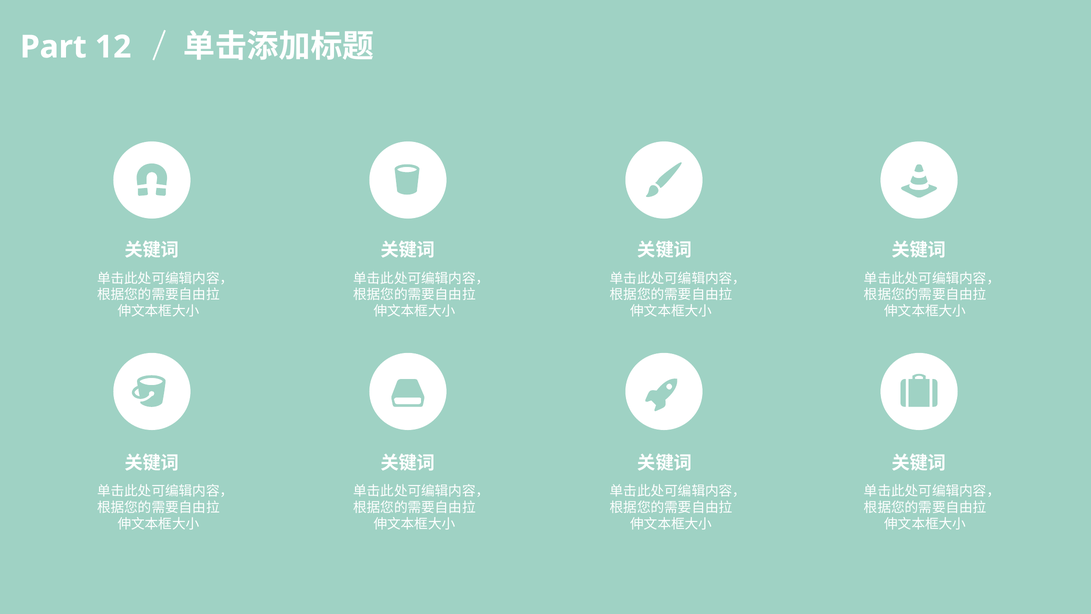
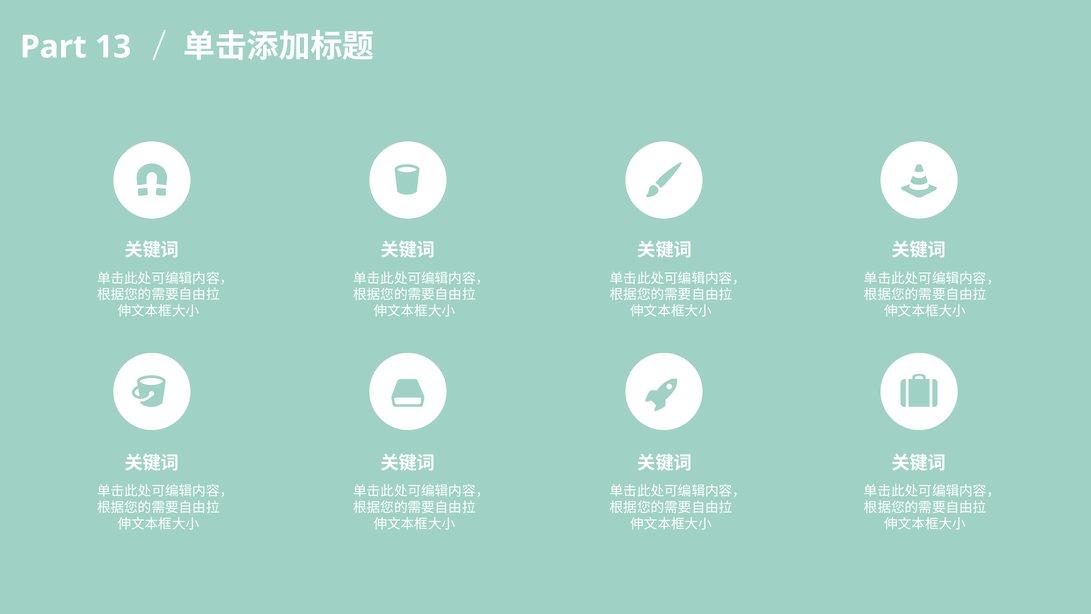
12: 12 -> 13
